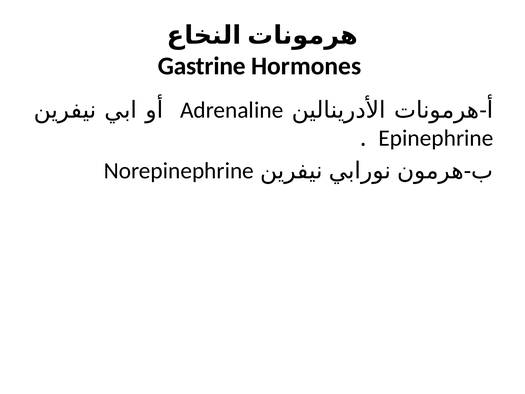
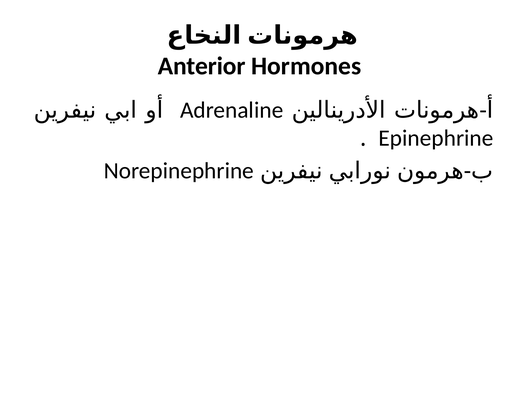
Gastrine: Gastrine -> Anterior
